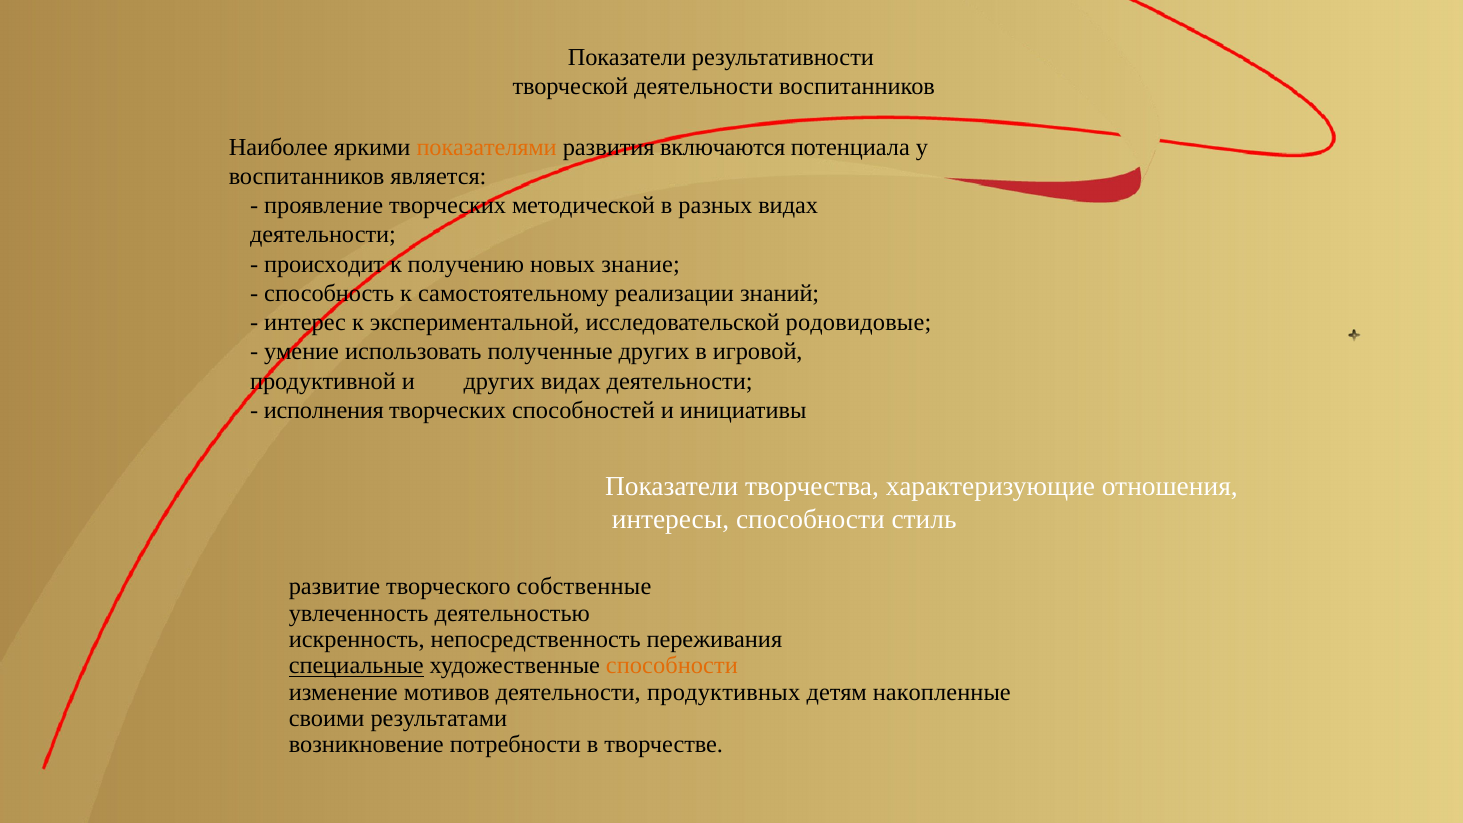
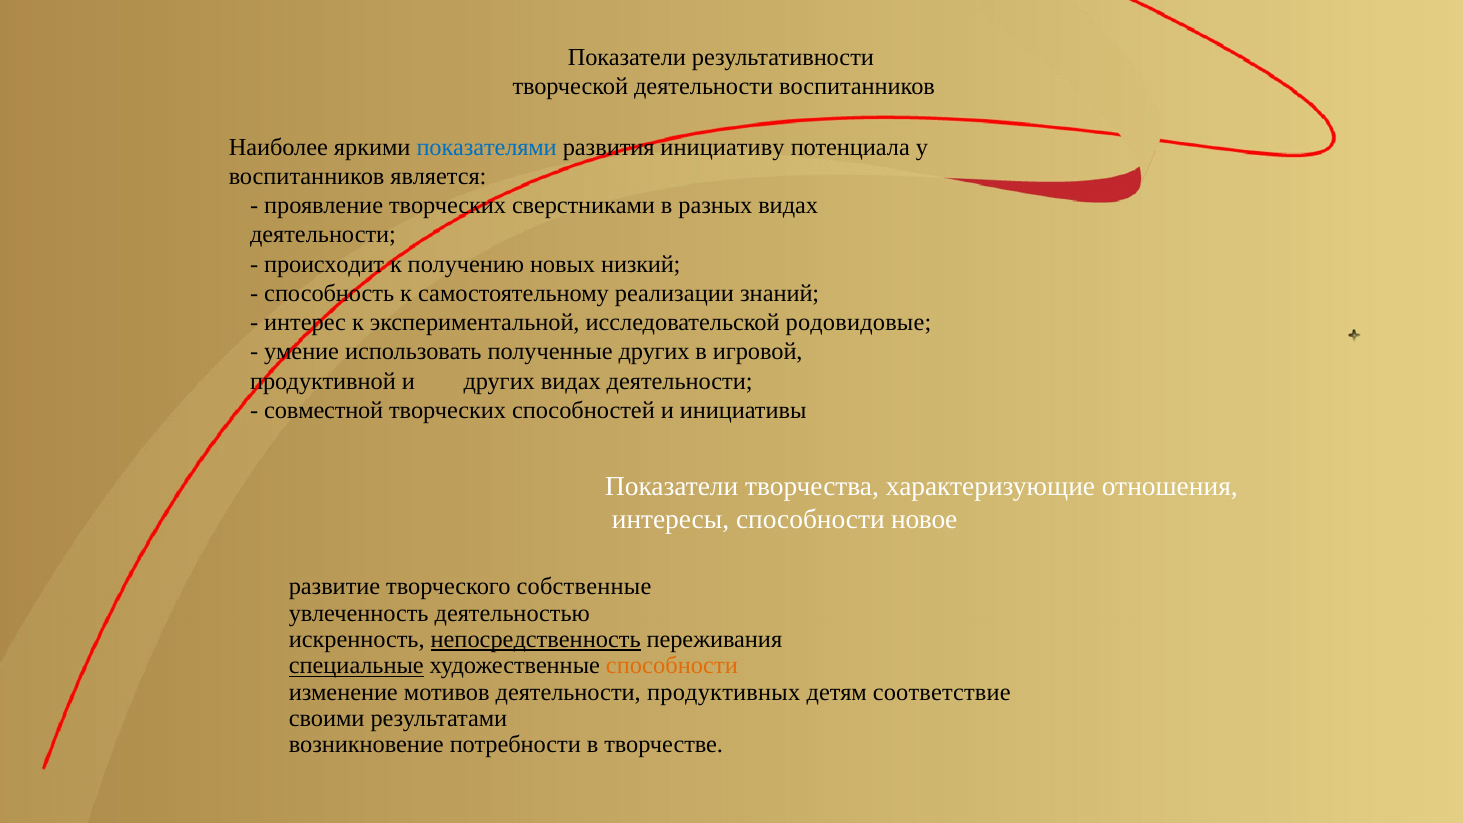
показателями colour: orange -> blue
включаются: включаются -> инициативу
методической: методической -> сверстниками
знание: знание -> низкий
исполнения: исполнения -> совместной
стиль: стиль -> новое
непосредственность underline: none -> present
накопленные: накопленные -> соответствие
